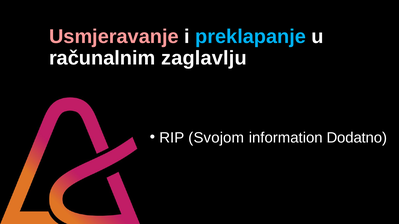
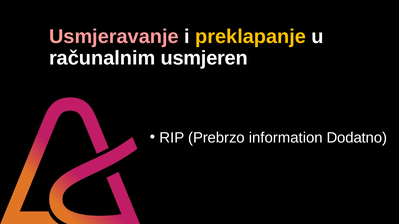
preklapanje colour: light blue -> yellow
zaglavlju: zaglavlju -> usmjeren
Svojom: Svojom -> Prebrzo
